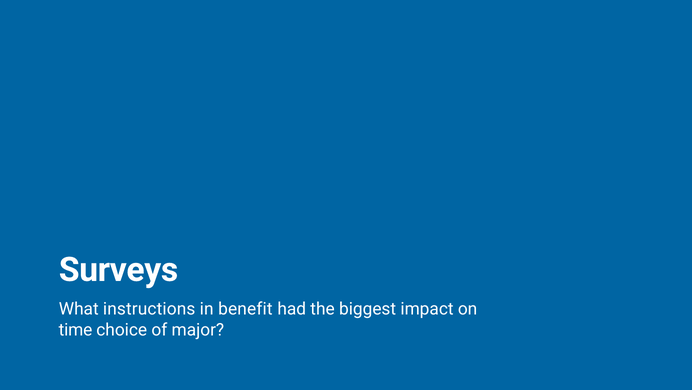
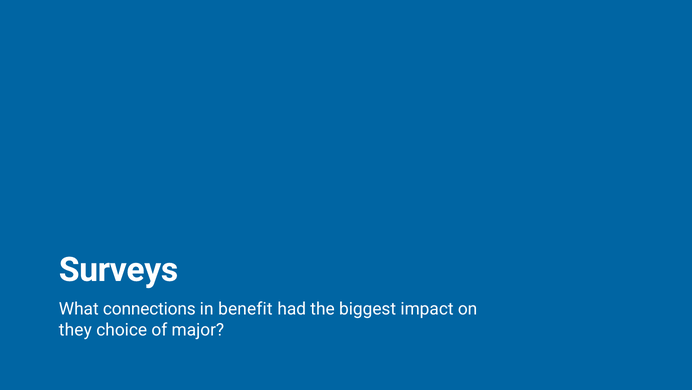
instructions: instructions -> connections
time: time -> they
